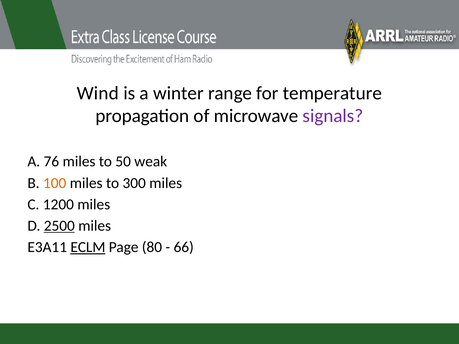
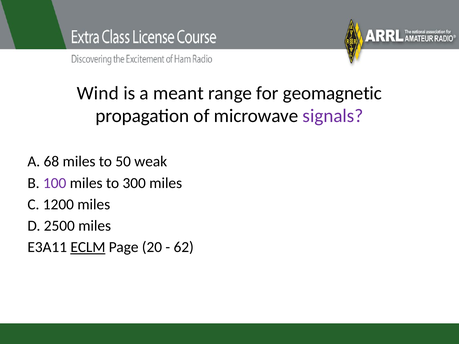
winter: winter -> meant
temperature: temperature -> geomagnetic
76: 76 -> 68
100 colour: orange -> purple
2500 underline: present -> none
80: 80 -> 20
66: 66 -> 62
